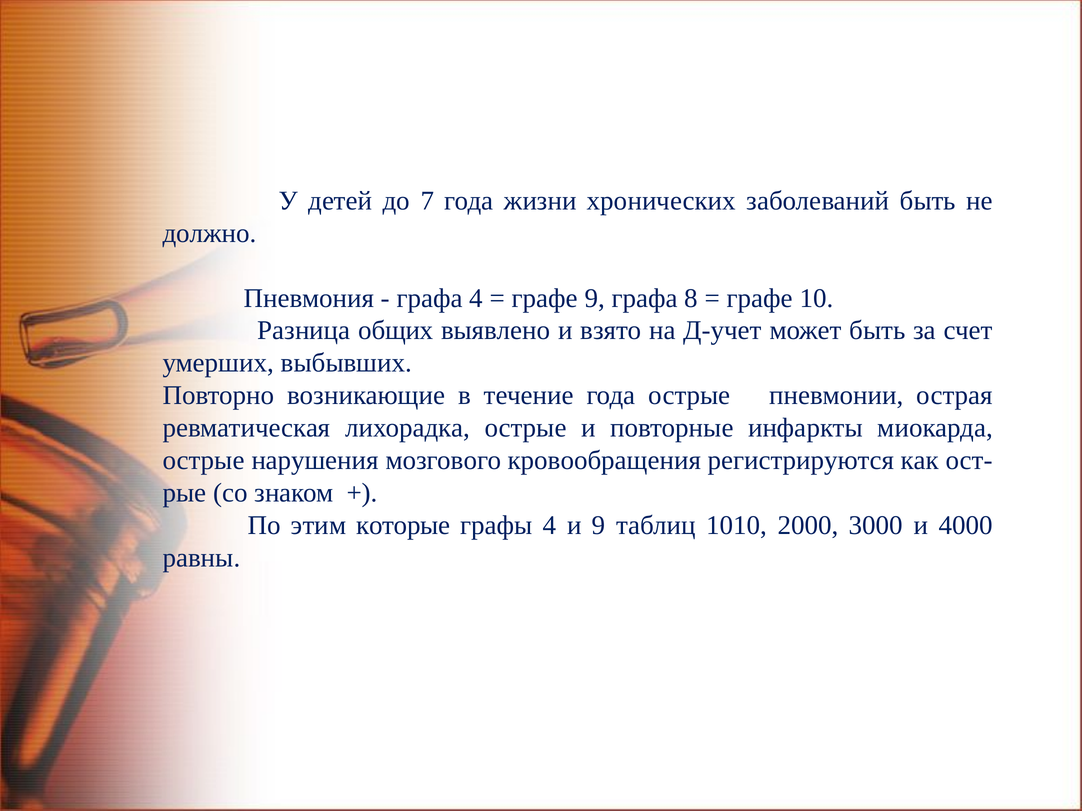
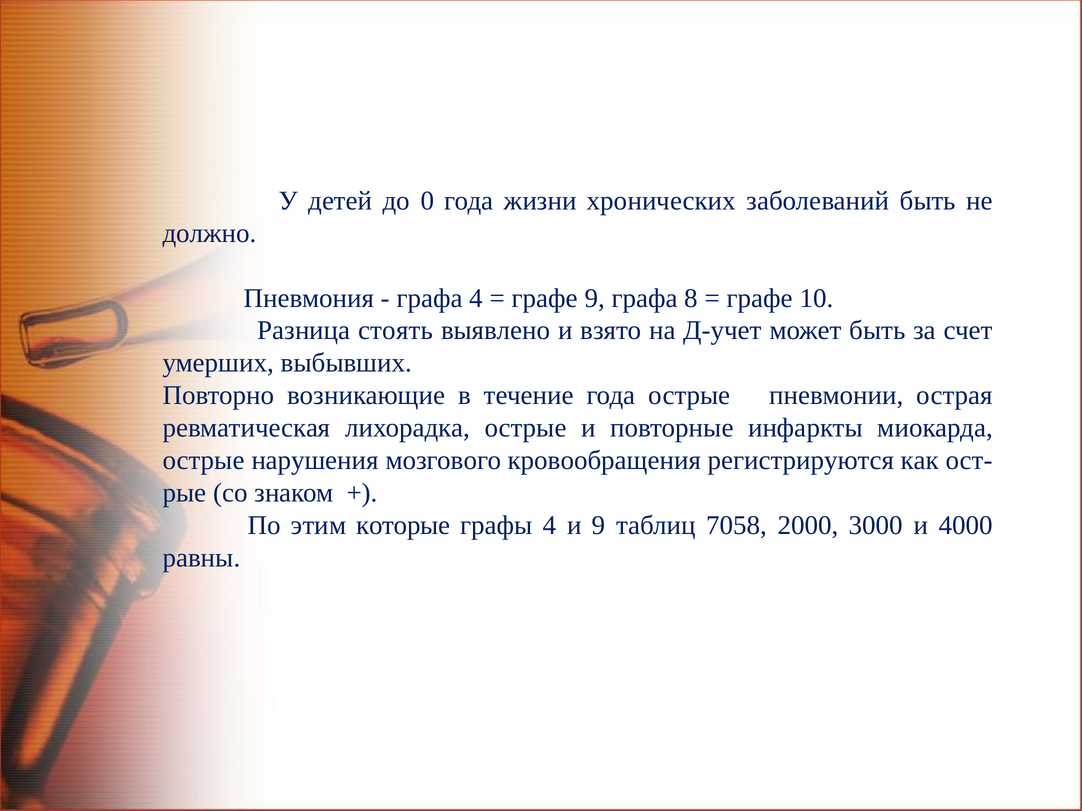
7: 7 -> 0
общих: общих -> стоять
1010: 1010 -> 7058
